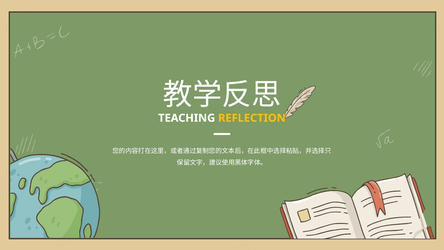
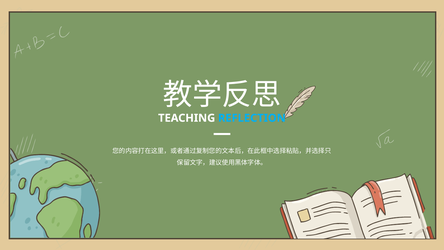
REFLECTION colour: yellow -> light blue
